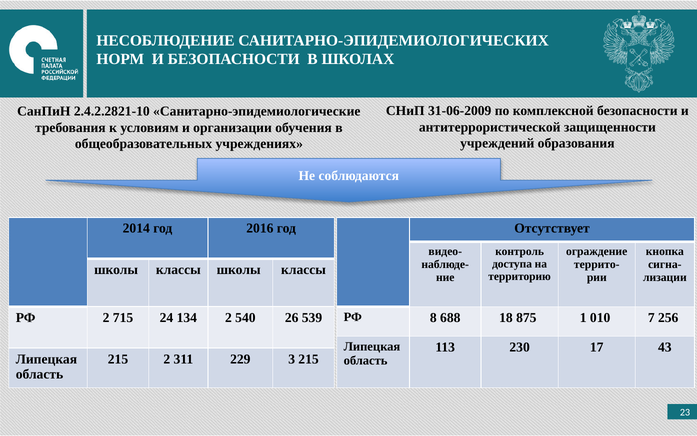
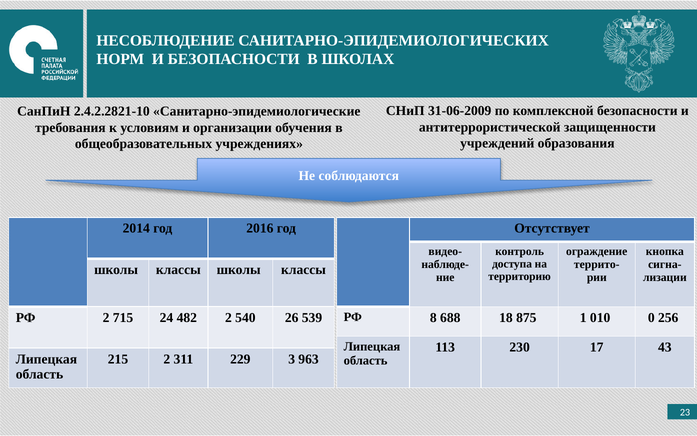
134: 134 -> 482
7: 7 -> 0
3 215: 215 -> 963
